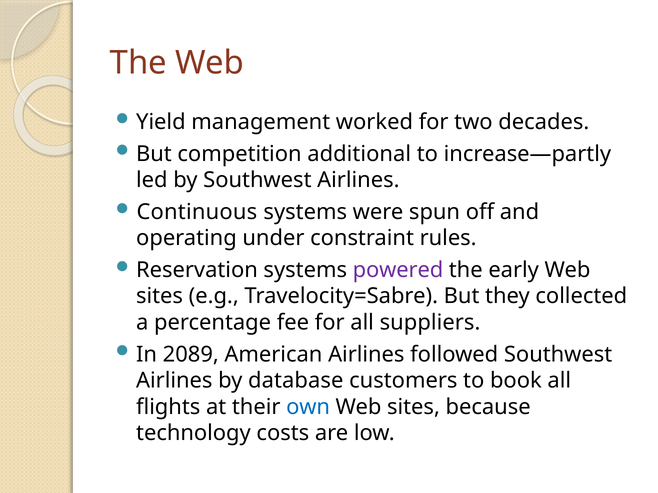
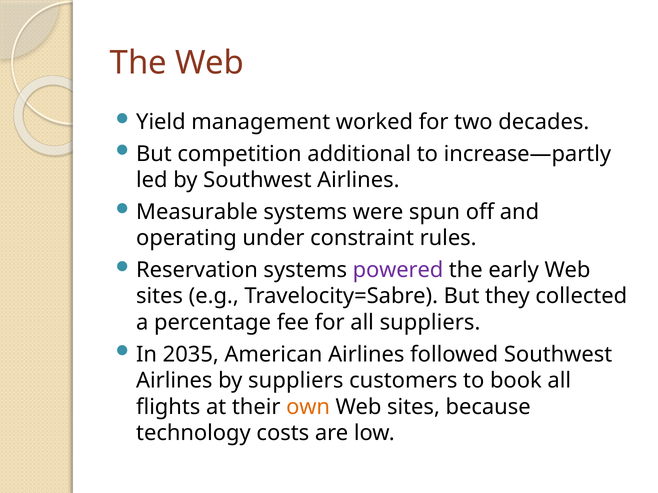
Continuous: Continuous -> Measurable
2089: 2089 -> 2035
by database: database -> suppliers
own colour: blue -> orange
